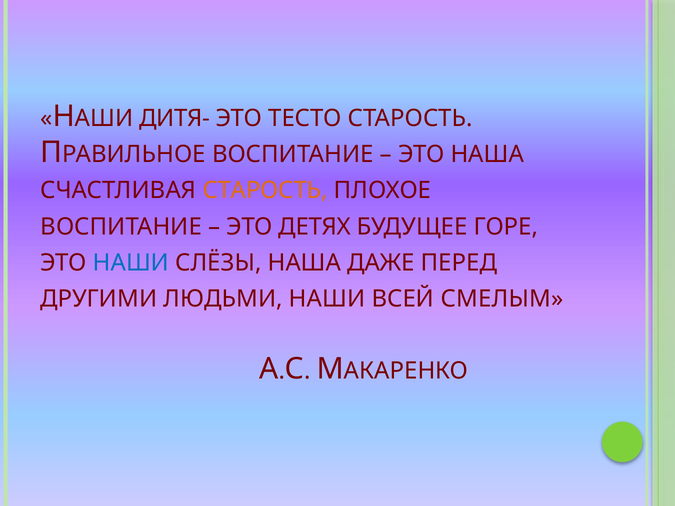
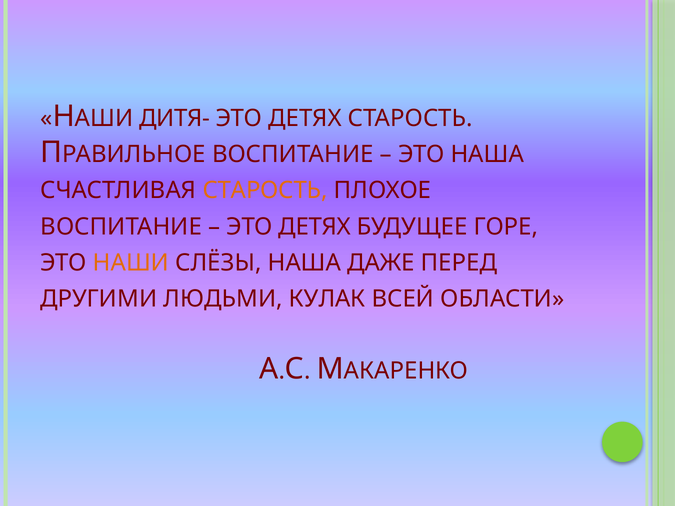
ТЕСТО at (305, 119): ТЕСТО -> ДЕТЯХ
НАШИ at (131, 263) colour: blue -> orange
ЛЮДЬМИ НАШИ: НАШИ -> КУЛАК
СМЕЛЫМ: СМЕЛЫМ -> ОБЛАСТИ
